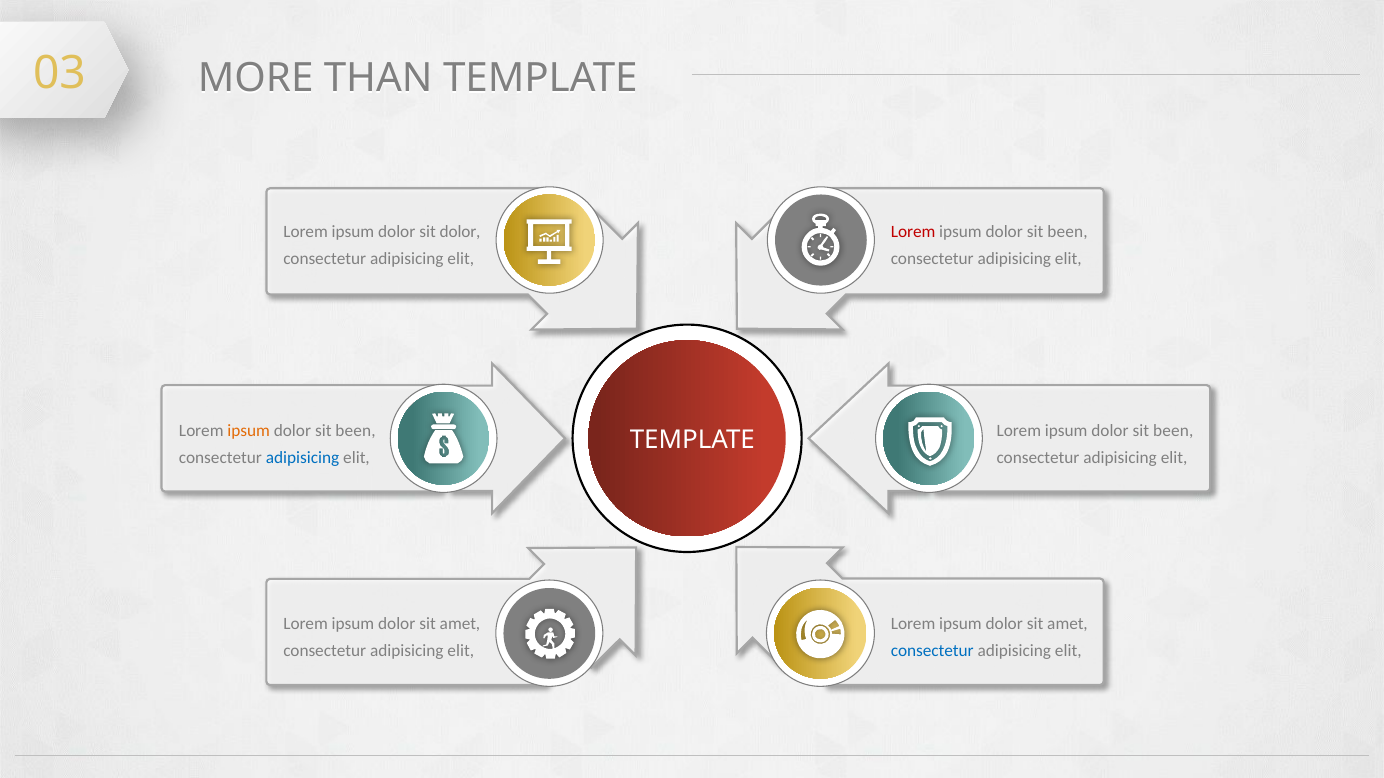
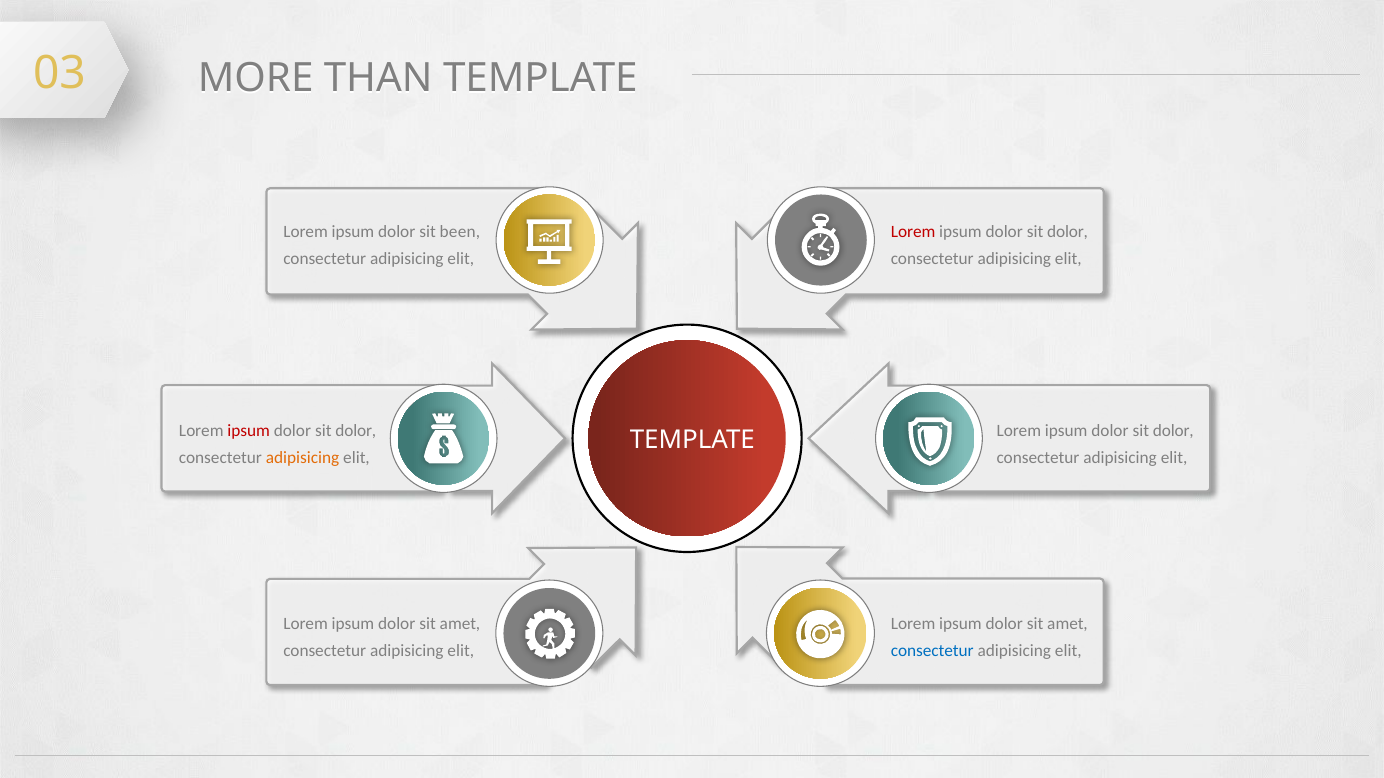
sit dolor: dolor -> been
been at (1067, 232): been -> dolor
ipsum at (249, 431) colour: orange -> red
been at (356, 431): been -> dolor
been at (1173, 431): been -> dolor
adipisicing at (303, 458) colour: blue -> orange
